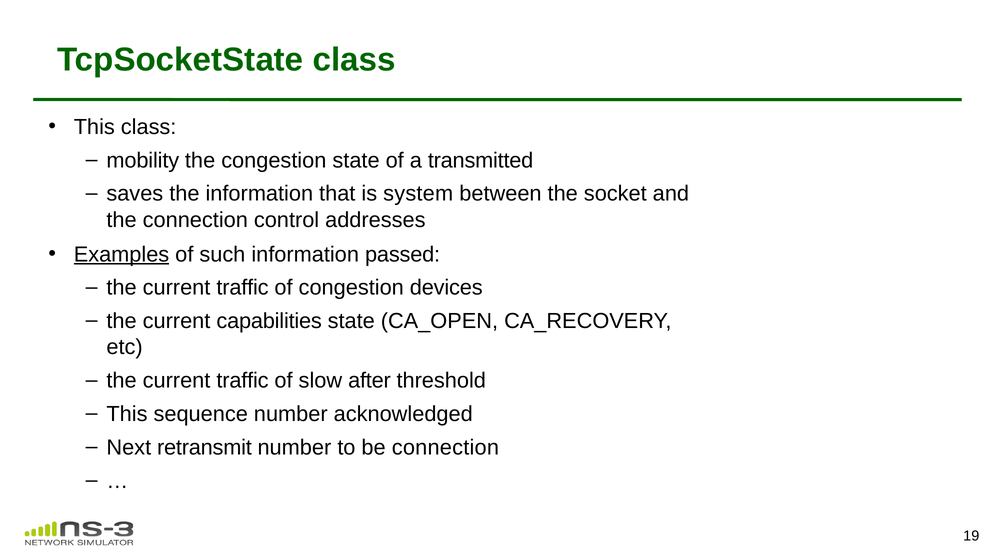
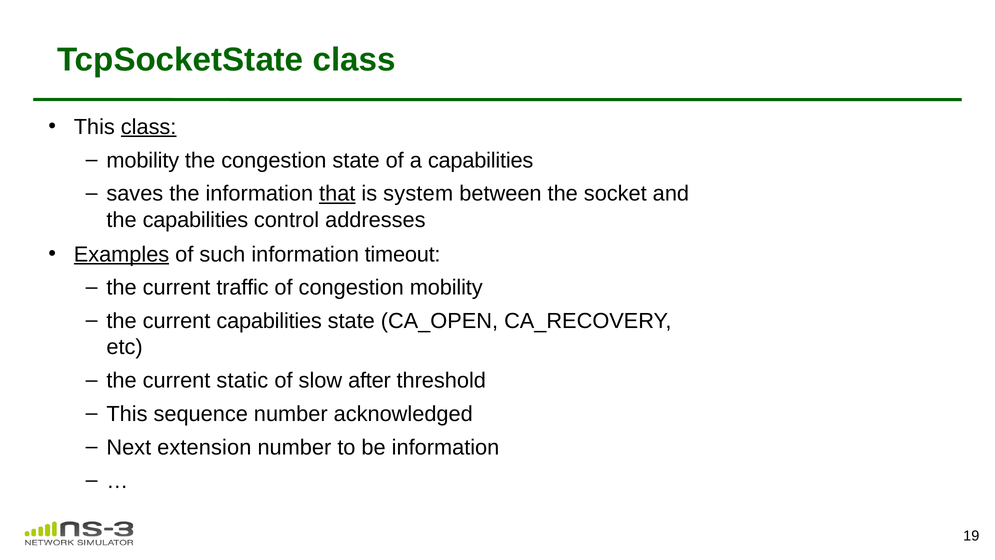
class at (149, 127) underline: none -> present
a transmitted: transmitted -> capabilities
that underline: none -> present
the connection: connection -> capabilities
passed: passed -> timeout
congestion devices: devices -> mobility
traffic at (243, 380): traffic -> static
retransmit: retransmit -> extension
be connection: connection -> information
